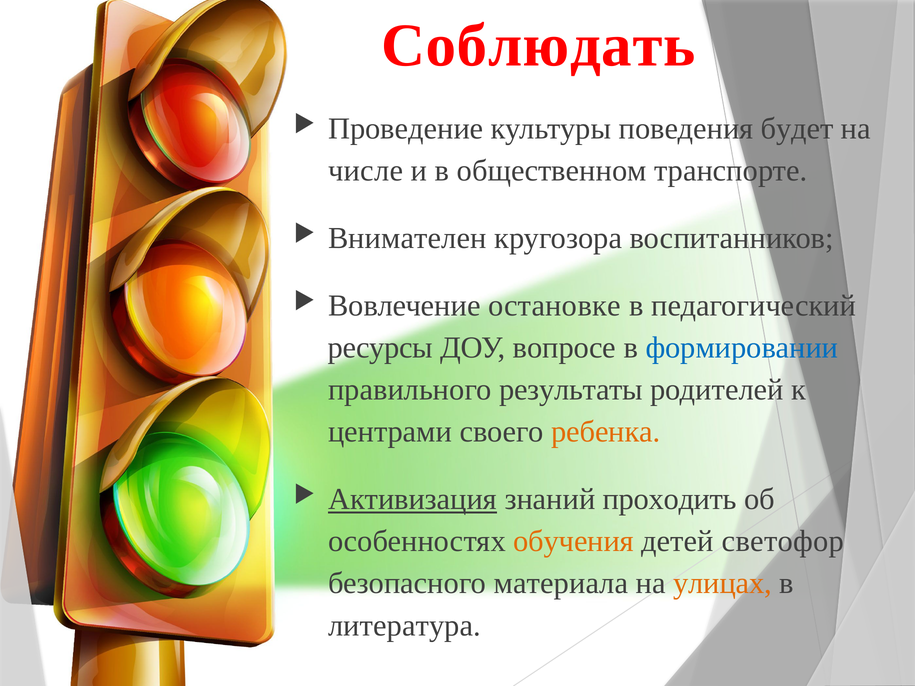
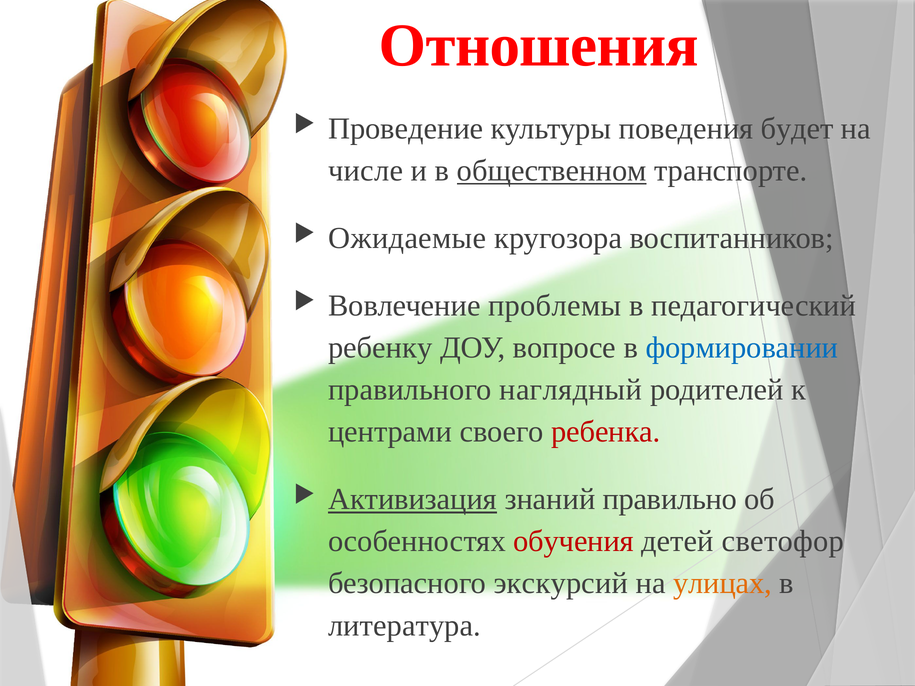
Соблюдать: Соблюдать -> Отношения
общественном underline: none -> present
Внимателен: Внимателен -> Ожидаемые
остановке: остановке -> проблемы
ресурсы: ресурсы -> ребенку
результаты: результаты -> наглядный
ребенка colour: orange -> red
проходить: проходить -> правильно
обучения colour: orange -> red
материала: материала -> экскурсий
